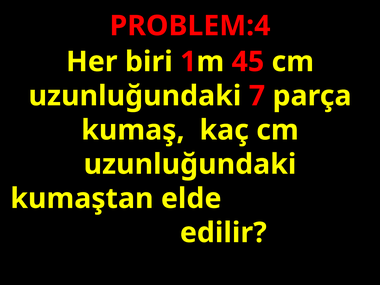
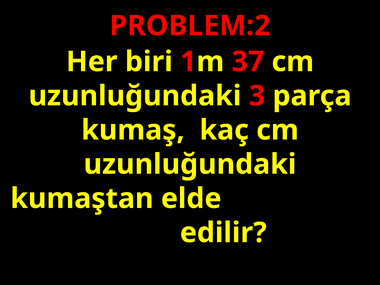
PROBLEM:4: PROBLEM:4 -> PROBLEM:2
45: 45 -> 37
7: 7 -> 3
